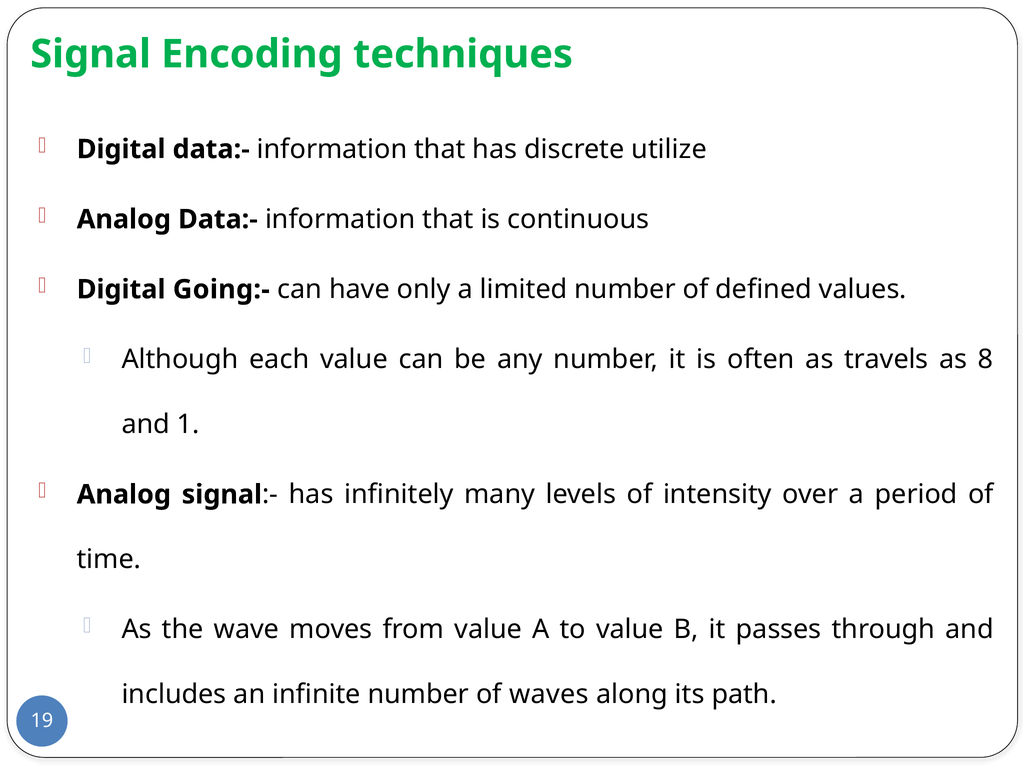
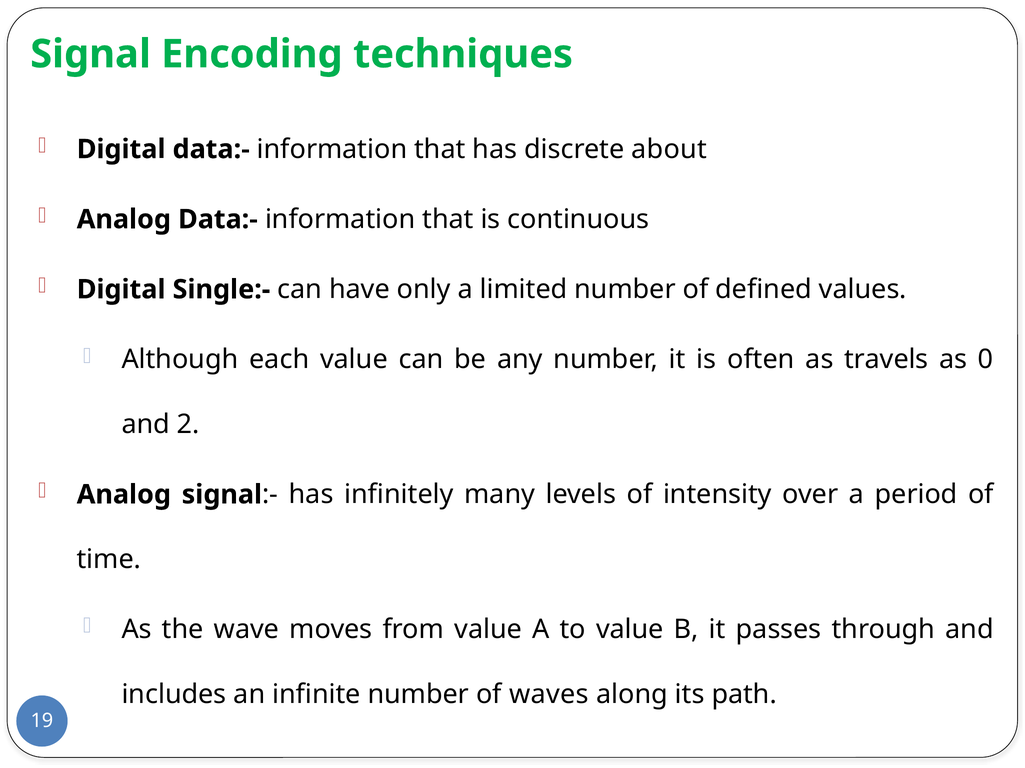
utilize: utilize -> about
Going:-: Going:- -> Single:-
8: 8 -> 0
1: 1 -> 2
